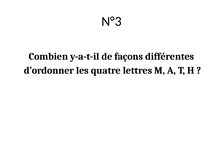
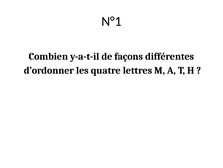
N°3: N°3 -> N°1
